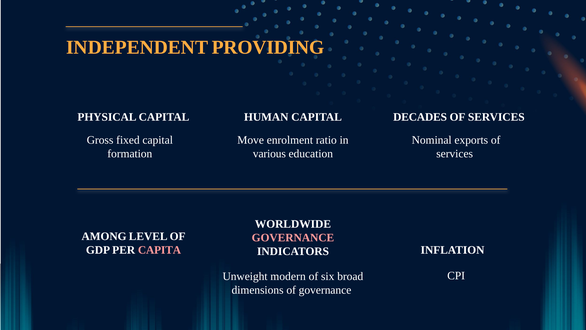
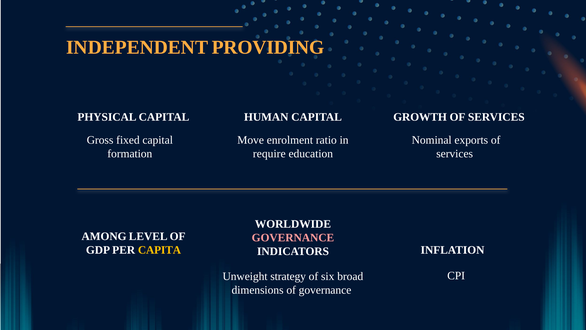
DECADES: DECADES -> GROWTH
various: various -> require
CAPITA colour: pink -> yellow
modern: modern -> strategy
